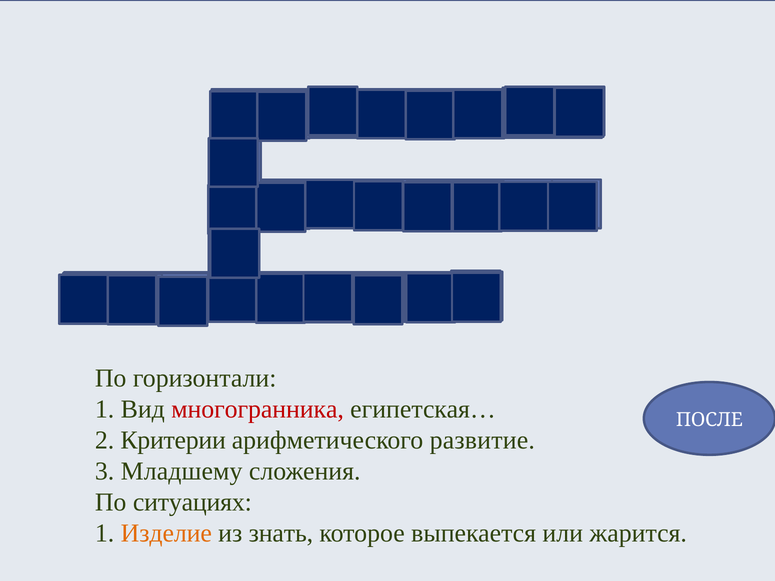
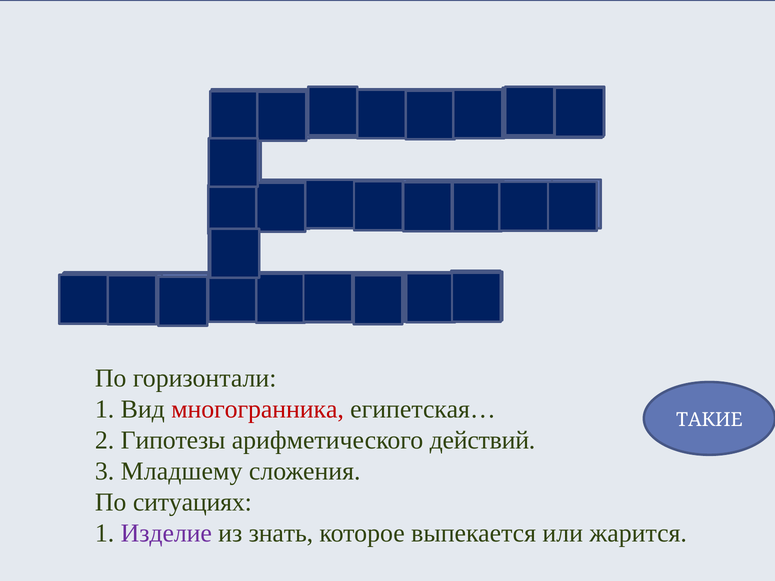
ПОСЛЕ: ПОСЛЕ -> ТАКИЕ
Критерии: Критерии -> Гипотезы
развитие: развитие -> действий
Изделие colour: orange -> purple
